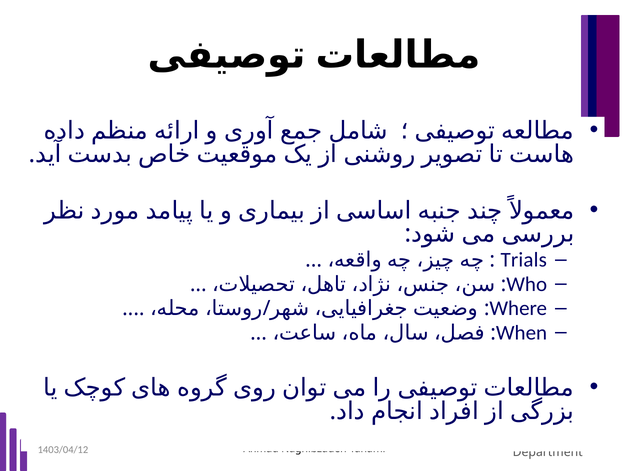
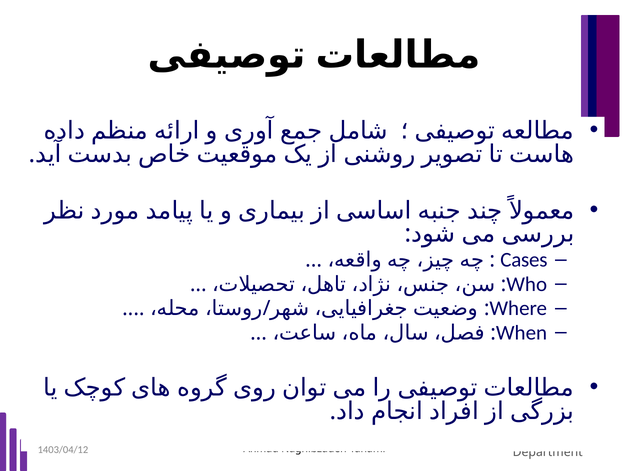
Trials: Trials -> Cases
